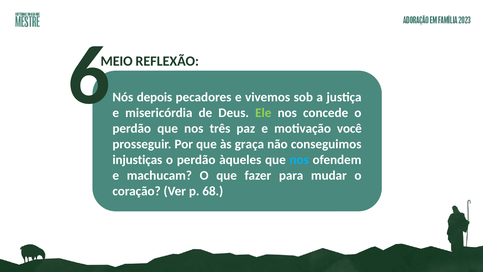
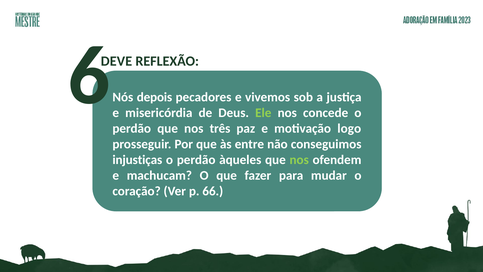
MEIO: MEIO -> DEVE
você: você -> logo
graça: graça -> entre
nos at (299, 160) colour: light blue -> light green
68: 68 -> 66
